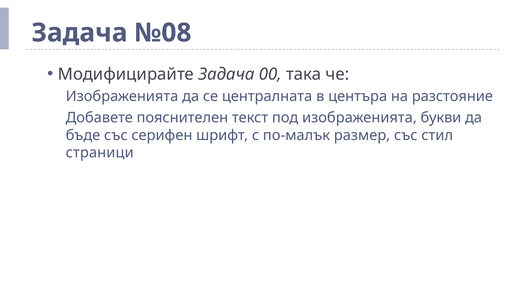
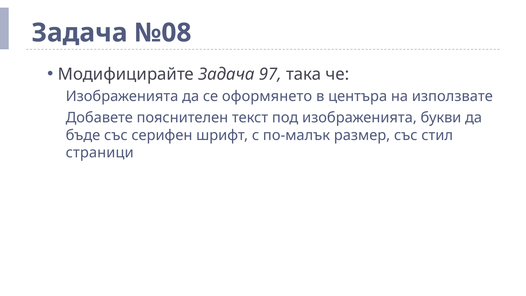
00: 00 -> 97
централната: централната -> оформянето
разстояние: разстояние -> използвате
